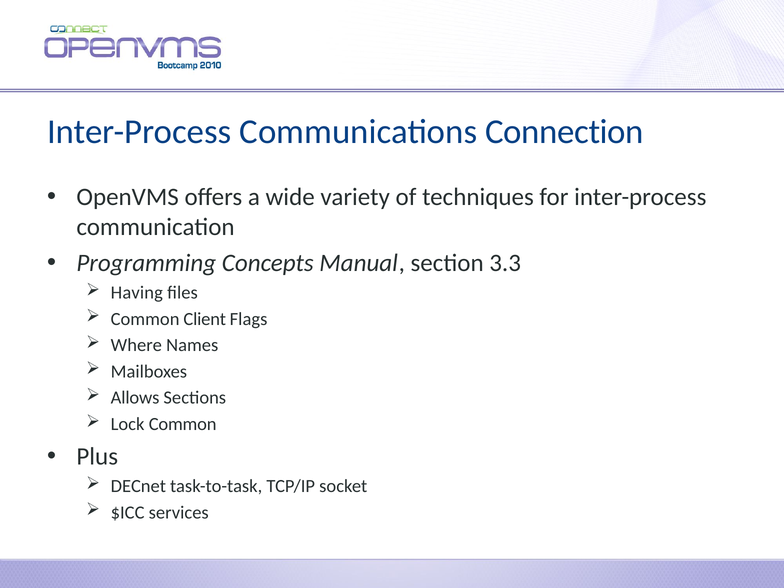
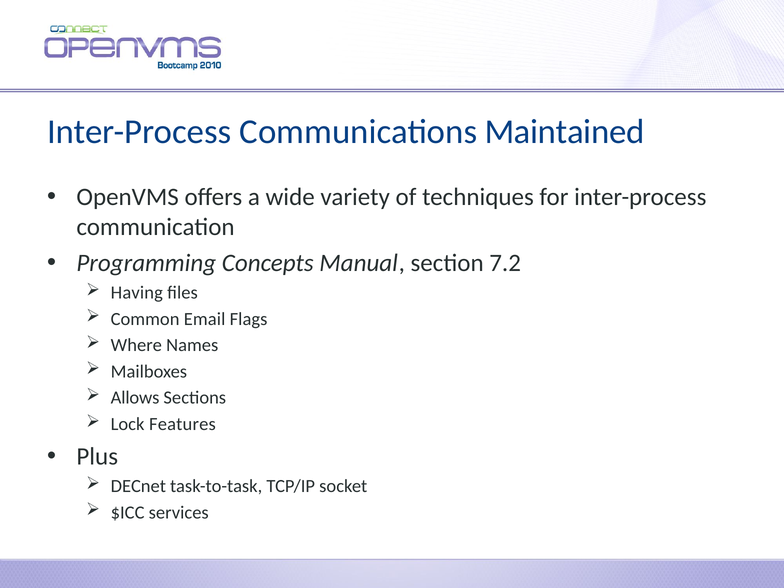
Connection: Connection -> Maintained
3.3: 3.3 -> 7.2
Client: Client -> Email
Lock Common: Common -> Features
